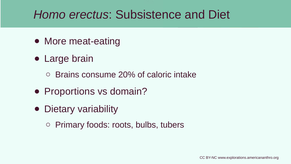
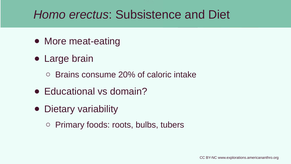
Proportions: Proportions -> Educational
